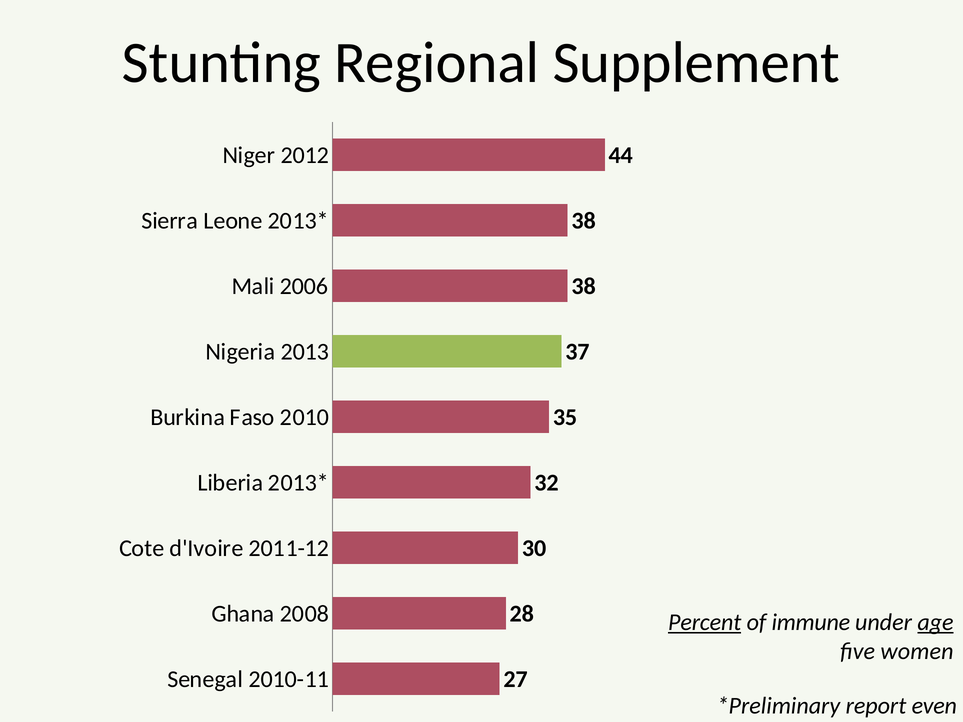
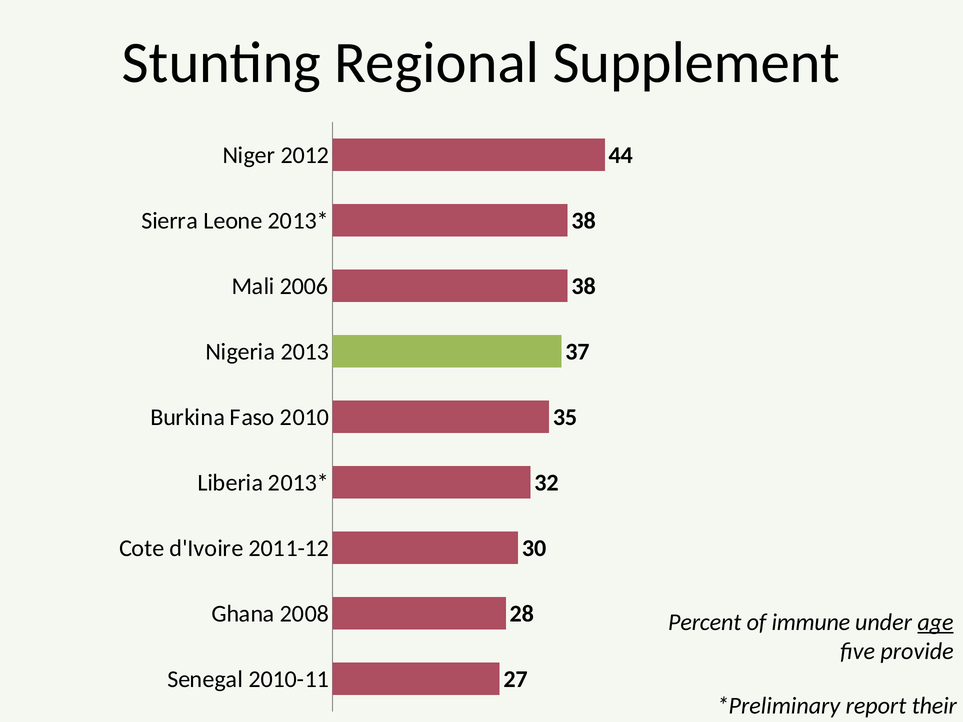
Percent underline: present -> none
women: women -> provide
even: even -> their
